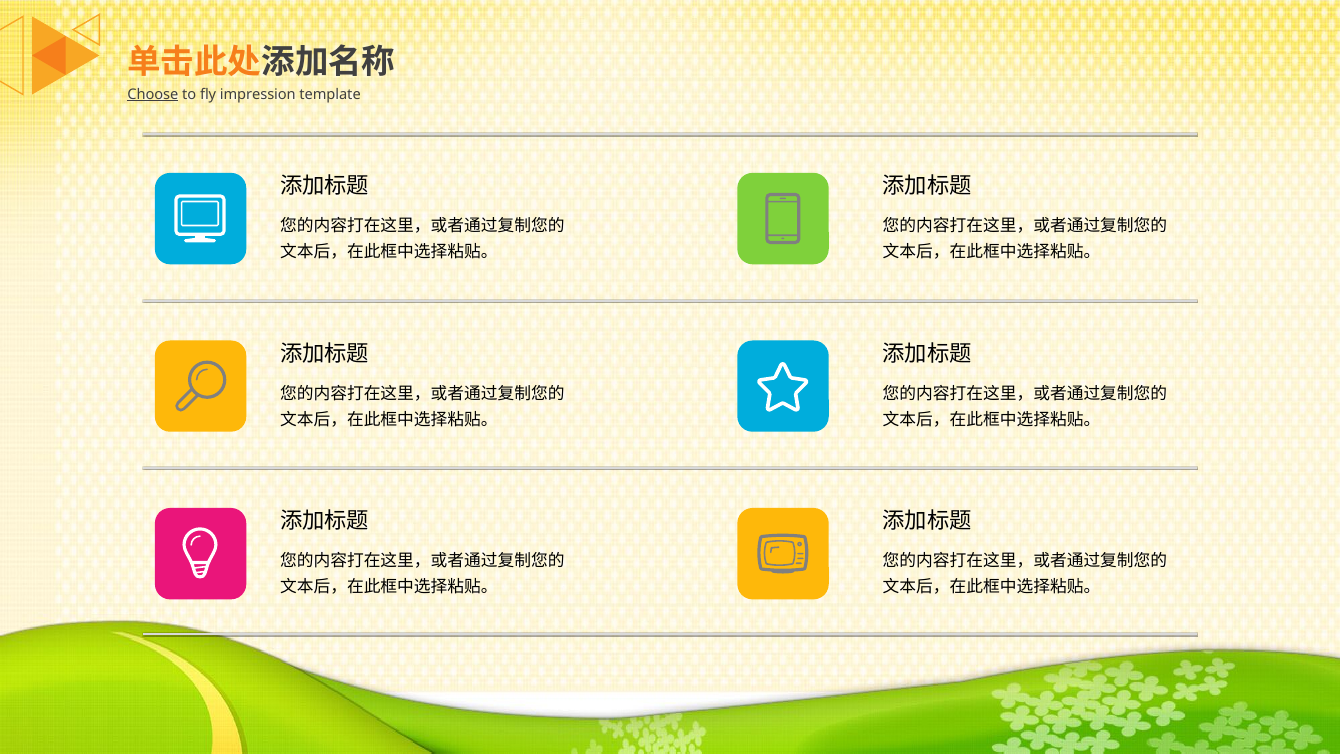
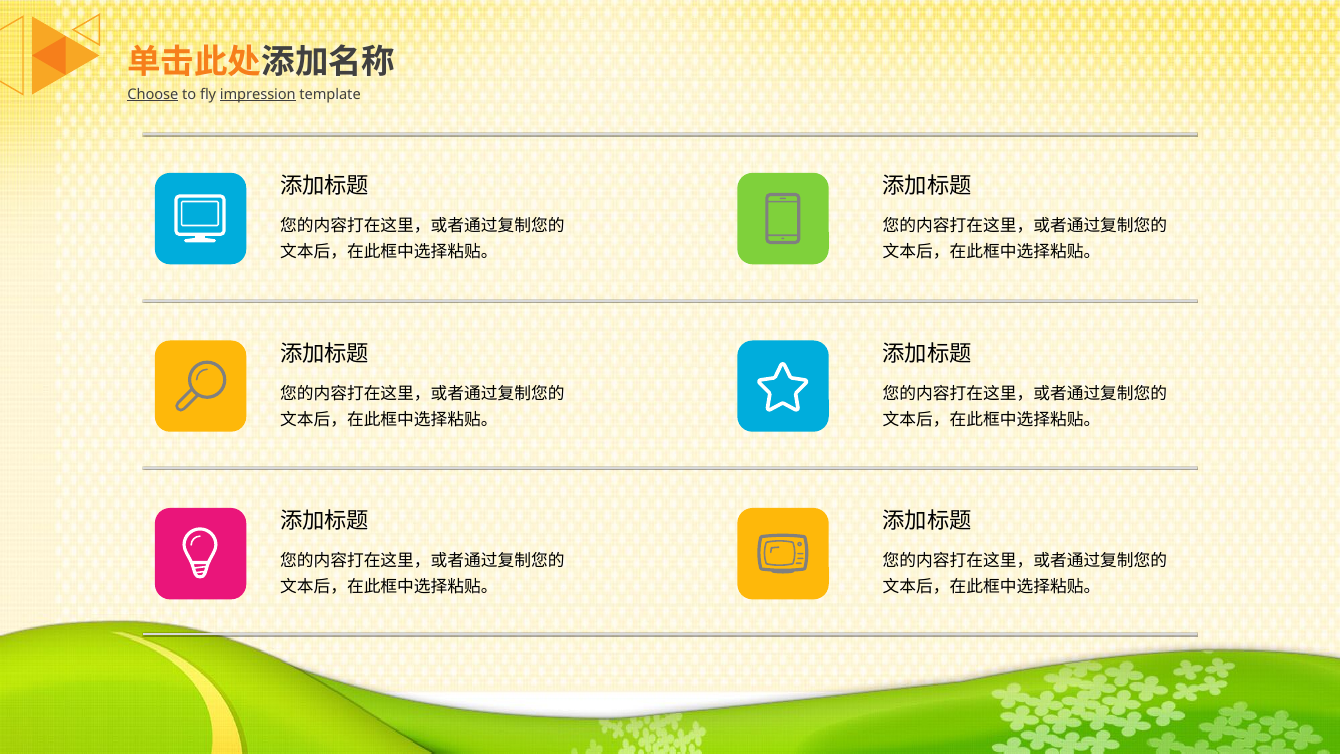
impression underline: none -> present
